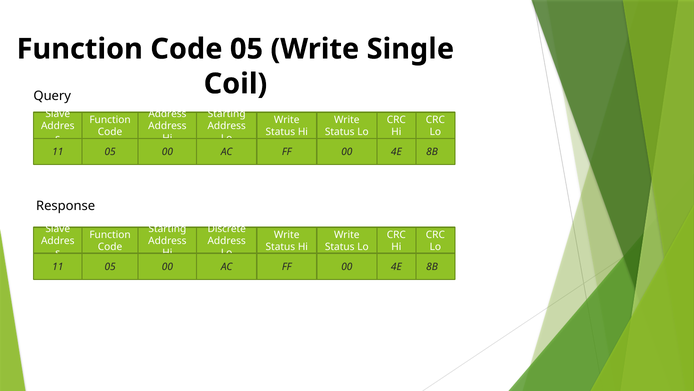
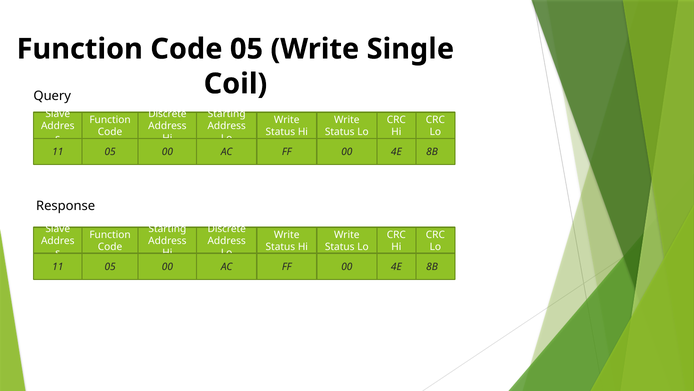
Address at (167, 114): Address -> Discrete
